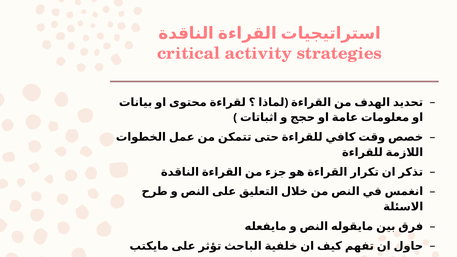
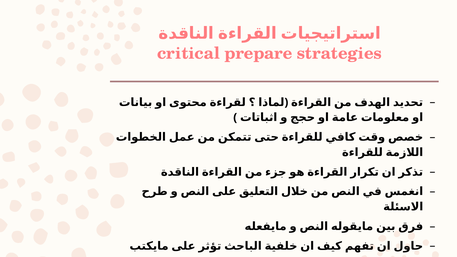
activity: activity -> prepare
